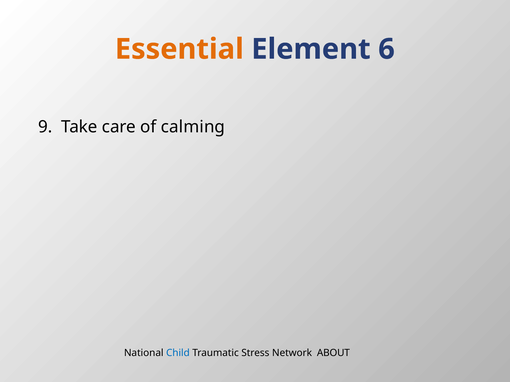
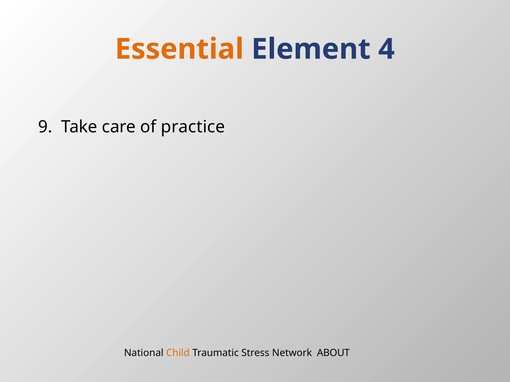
6: 6 -> 4
calming: calming -> practice
Child colour: blue -> orange
